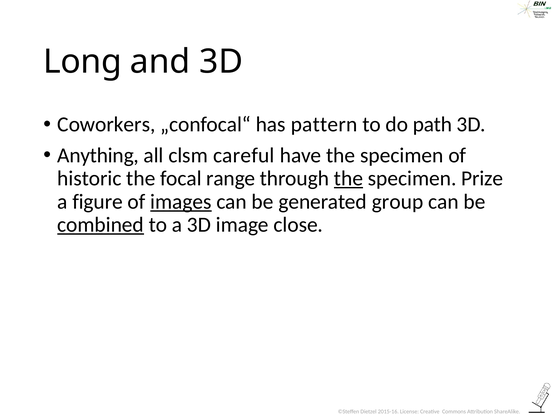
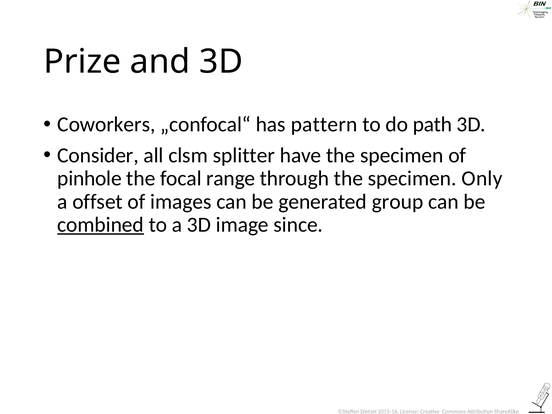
Long: Long -> Prize
Anything: Anything -> Consider
careful: careful -> splitter
historic: historic -> pinhole
the at (349, 178) underline: present -> none
Prize: Prize -> Only
figure: figure -> offset
images underline: present -> none
close: close -> since
